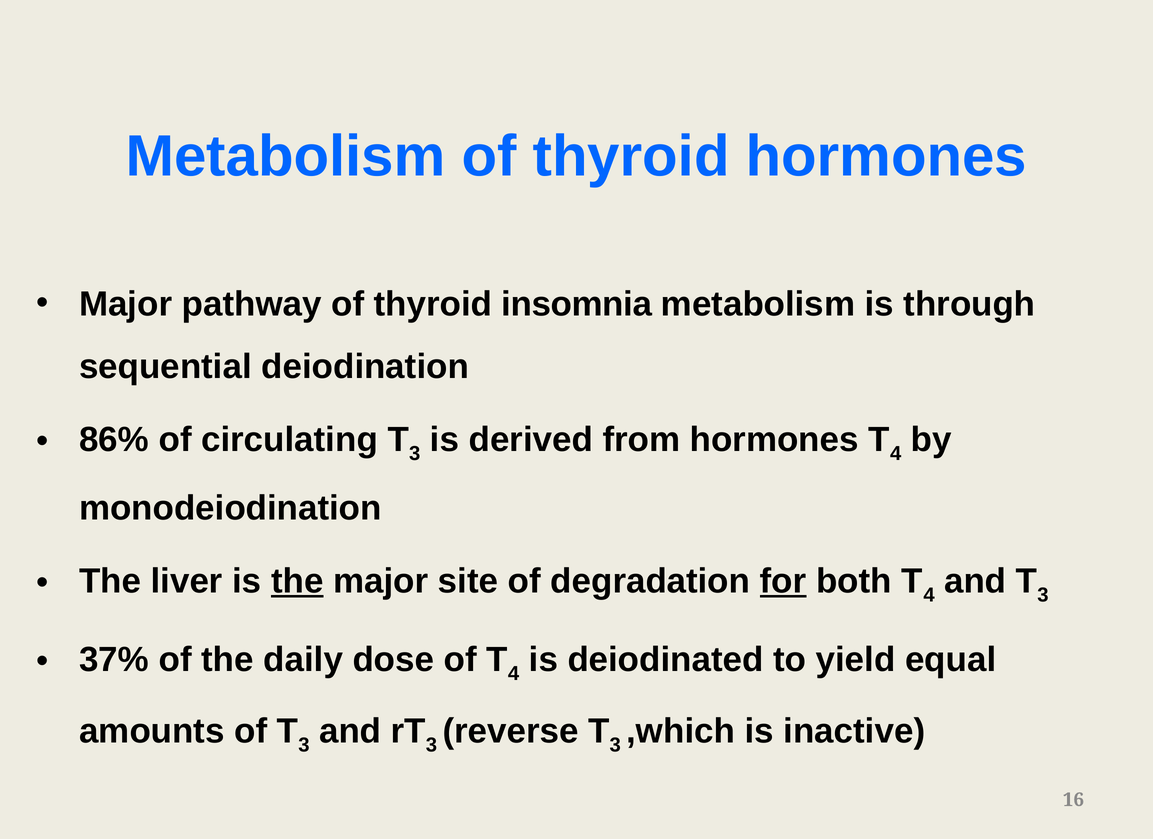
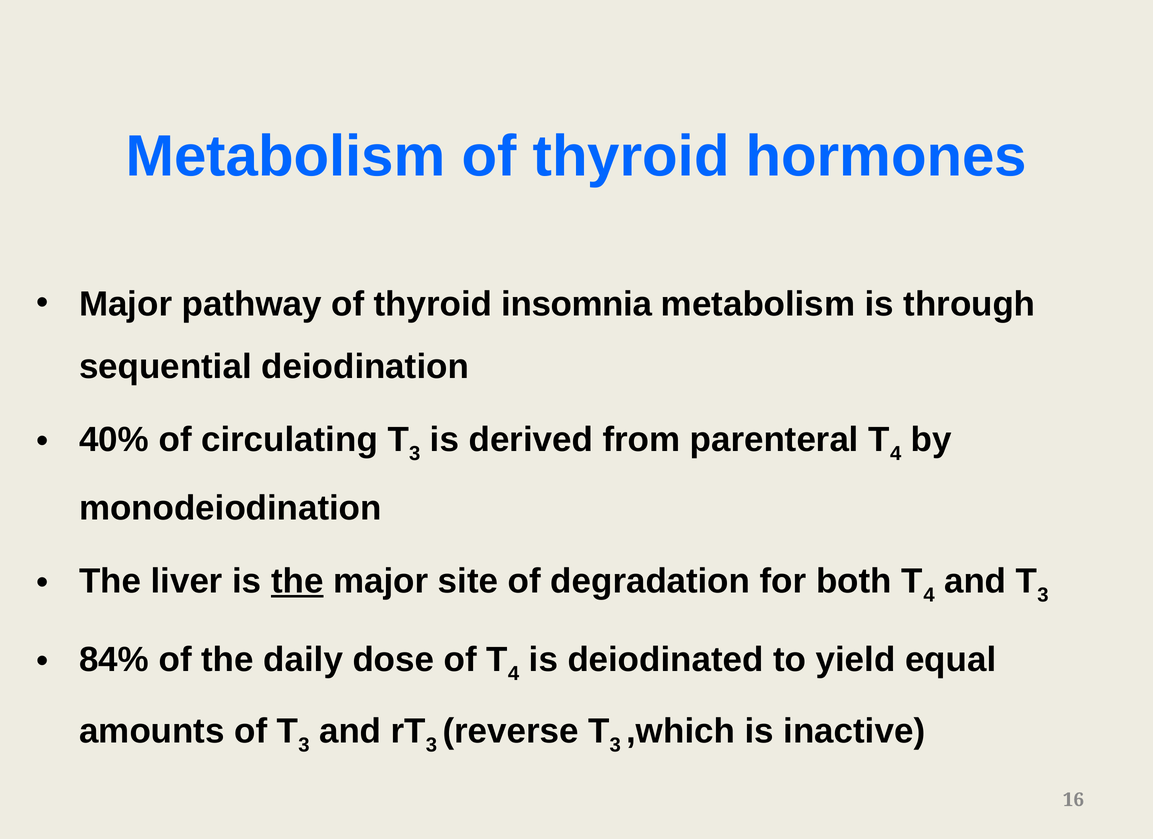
86%: 86% -> 40%
from hormones: hormones -> parenteral
for underline: present -> none
37%: 37% -> 84%
